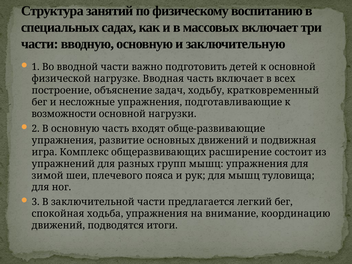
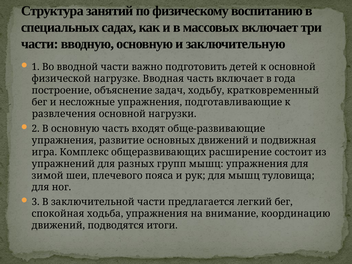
всех: всех -> года
возможности: возможности -> развлечения
